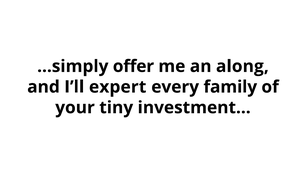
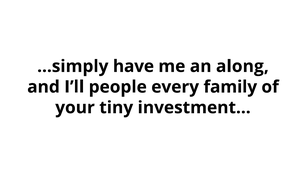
offer: offer -> have
expert: expert -> people
